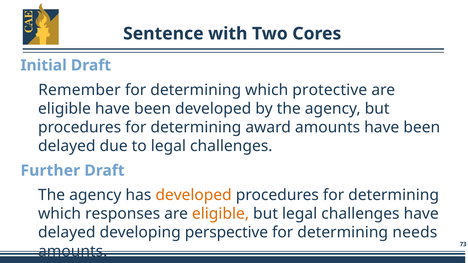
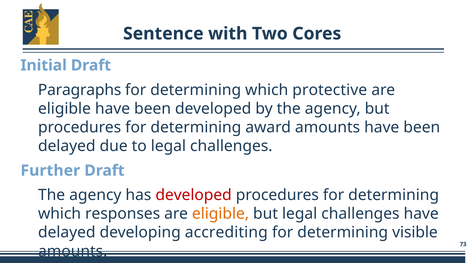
Remember: Remember -> Paragraphs
developed at (194, 195) colour: orange -> red
perspective: perspective -> accrediting
needs: needs -> visible
